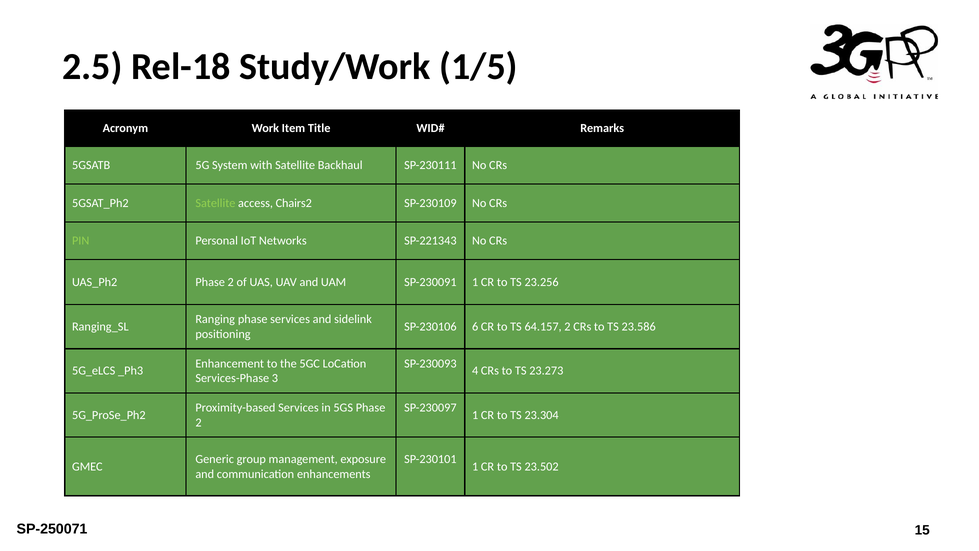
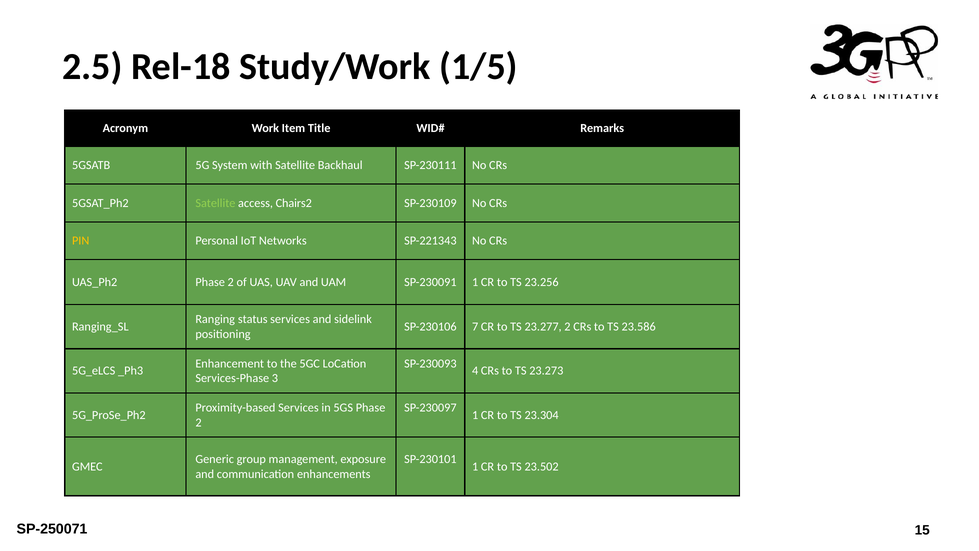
PIN colour: light green -> yellow
Ranging phase: phase -> status
6: 6 -> 7
64.157: 64.157 -> 23.277
